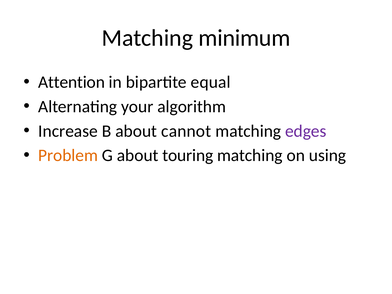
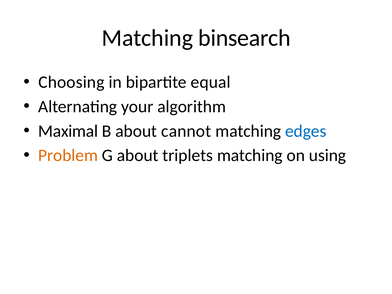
minimum: minimum -> binsearch
Attention: Attention -> Choosing
Increase: Increase -> Maximal
edges colour: purple -> blue
touring: touring -> triplets
